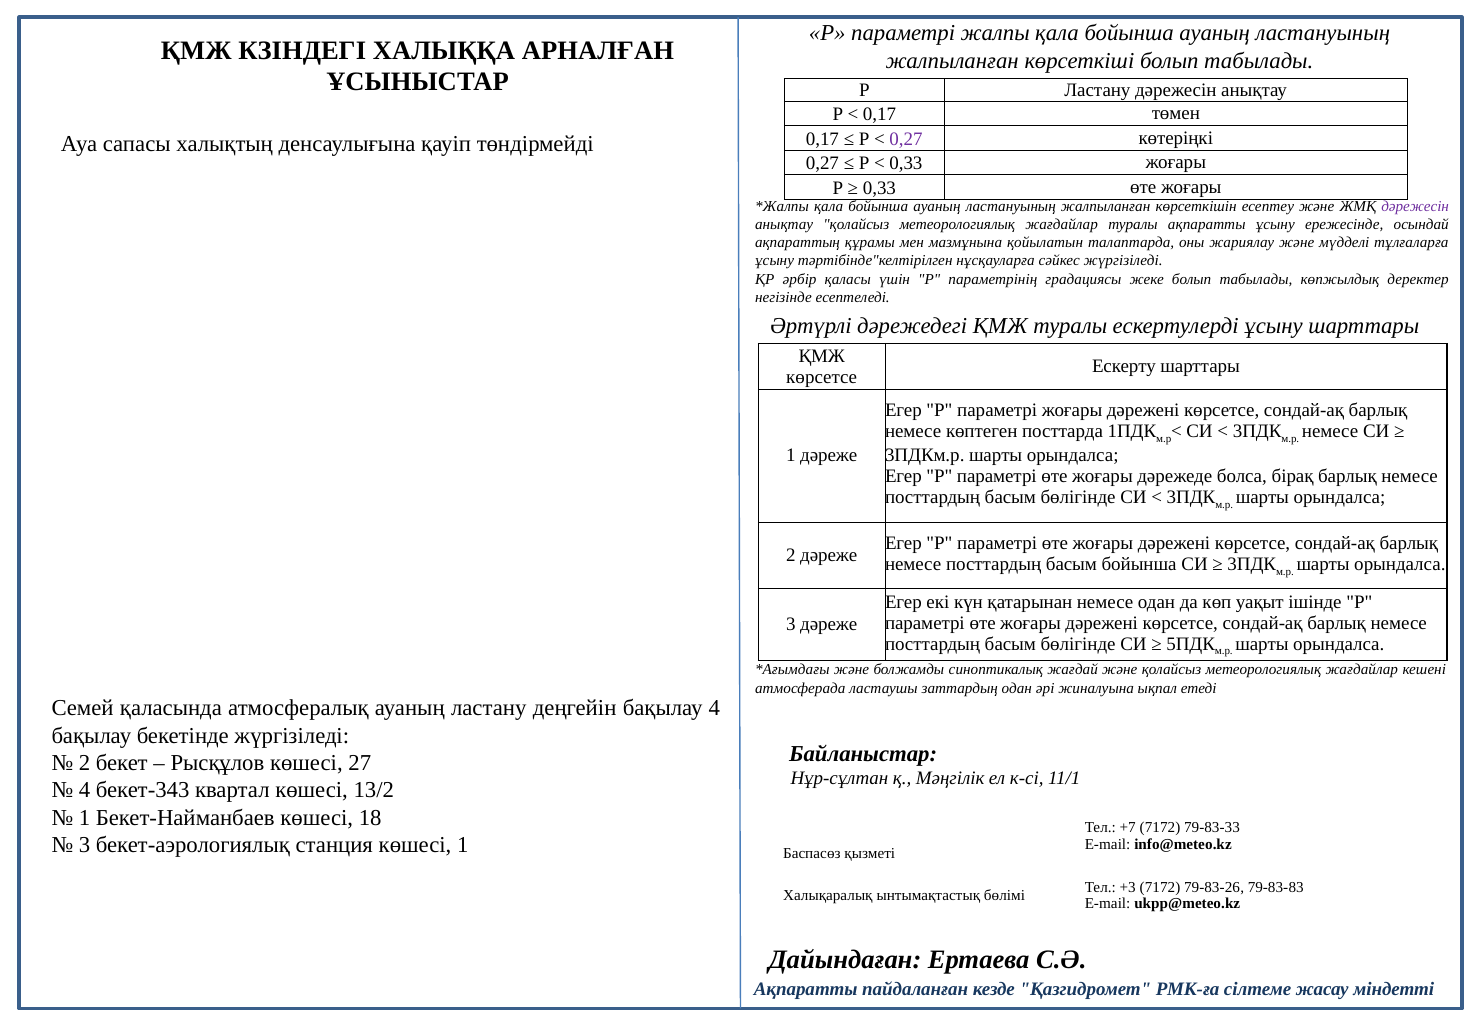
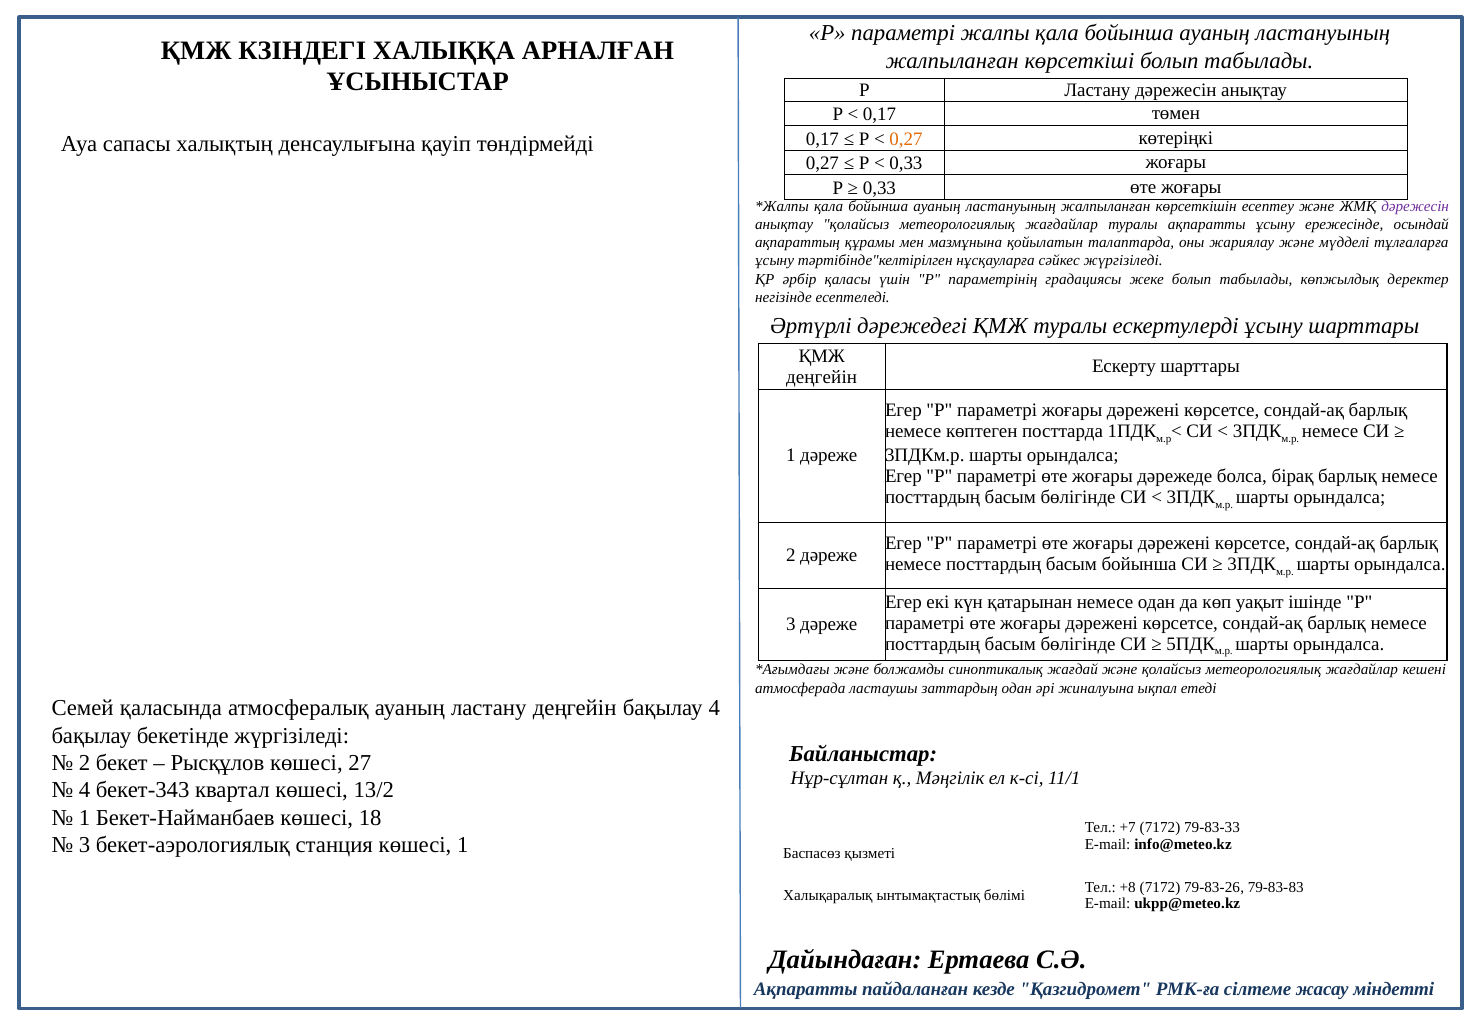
0,27 at (906, 139) colour: purple -> orange
көрсетсе at (822, 377): көрсетсе -> деңгейін
+3: +3 -> +8
